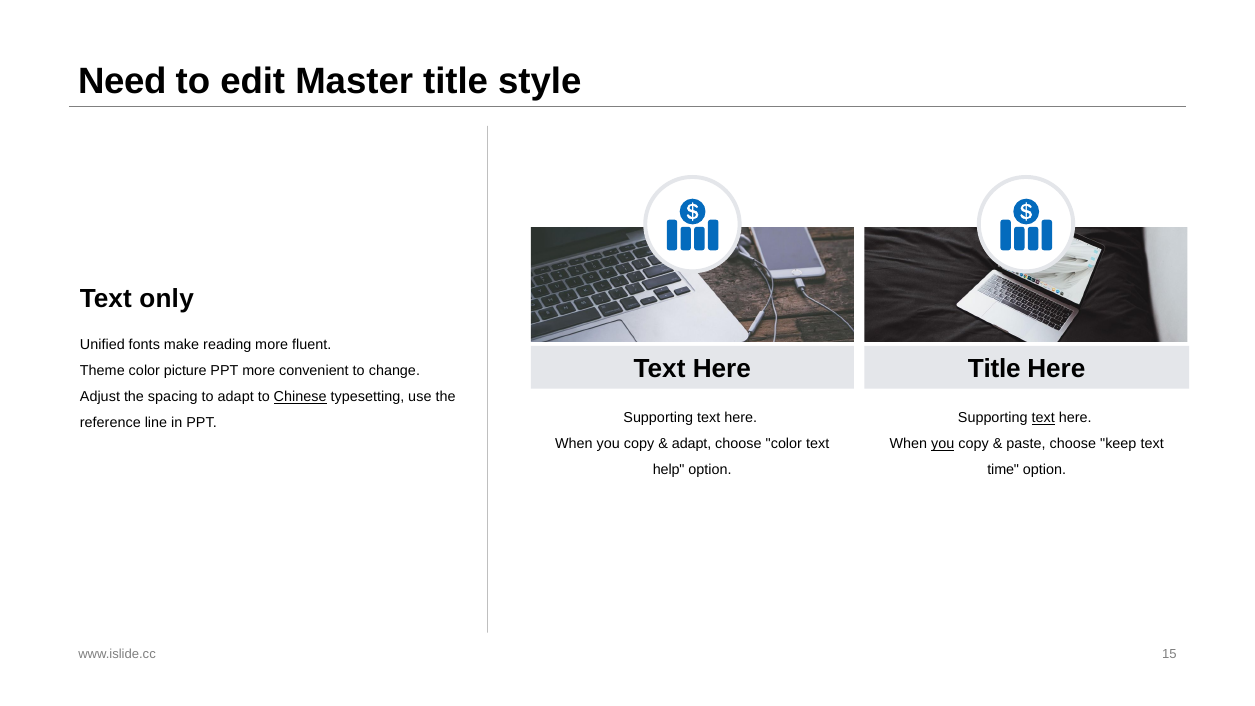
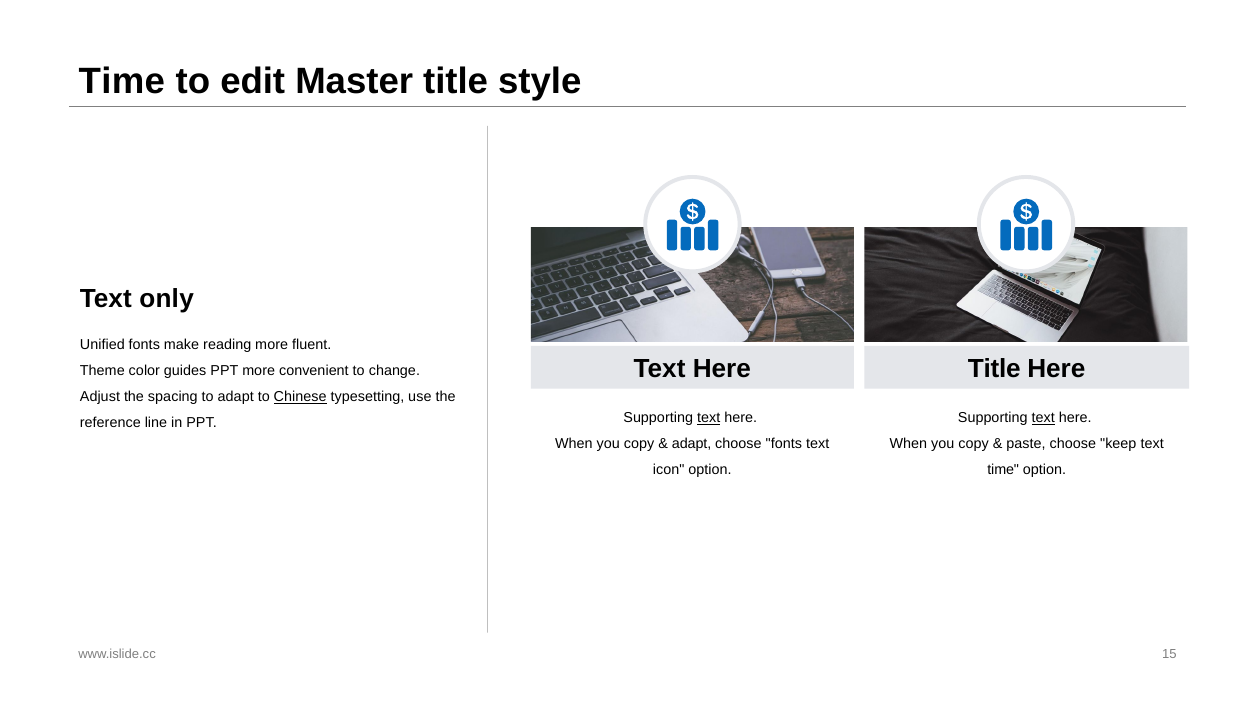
Need at (122, 81): Need -> Time
picture: picture -> guides
text at (709, 418) underline: none -> present
choose color: color -> fonts
you at (943, 444) underline: present -> none
help: help -> icon
